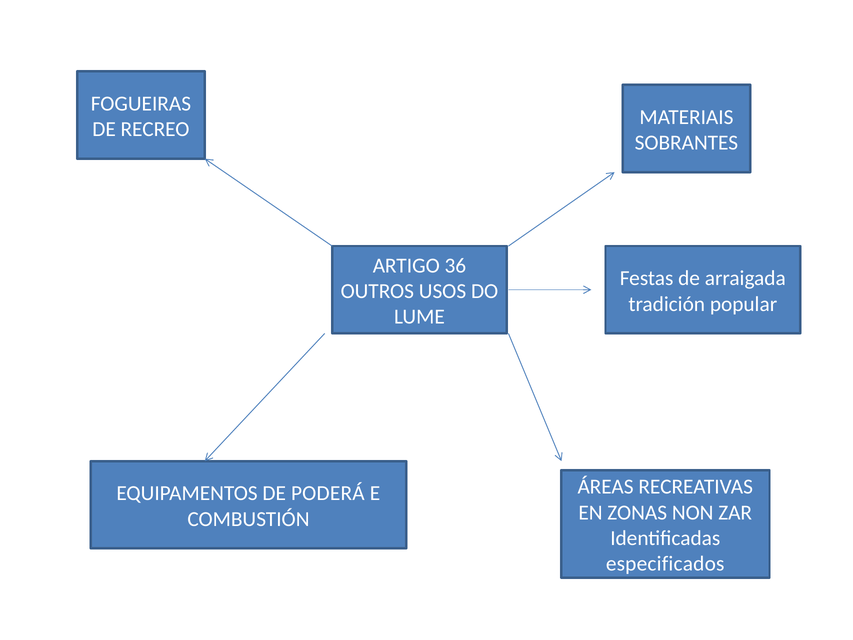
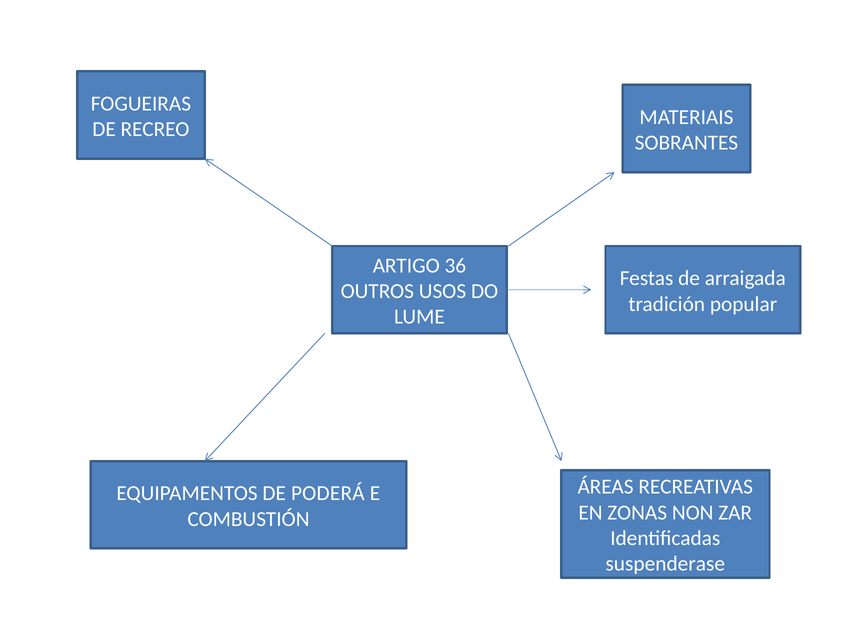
especificados: especificados -> suspenderase
